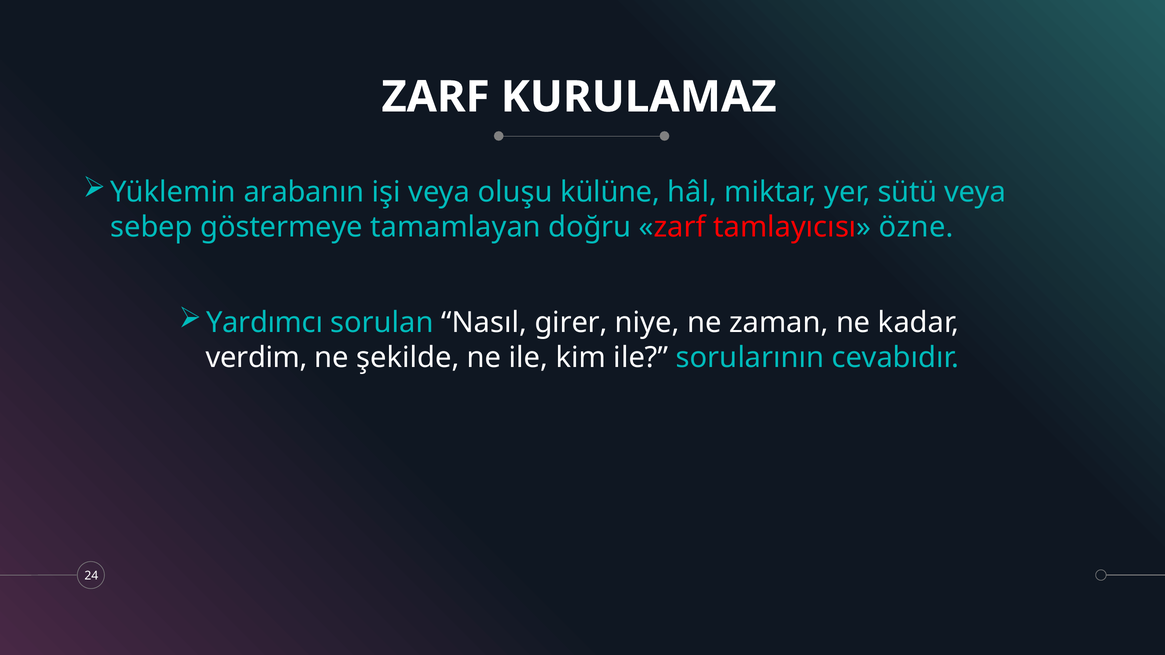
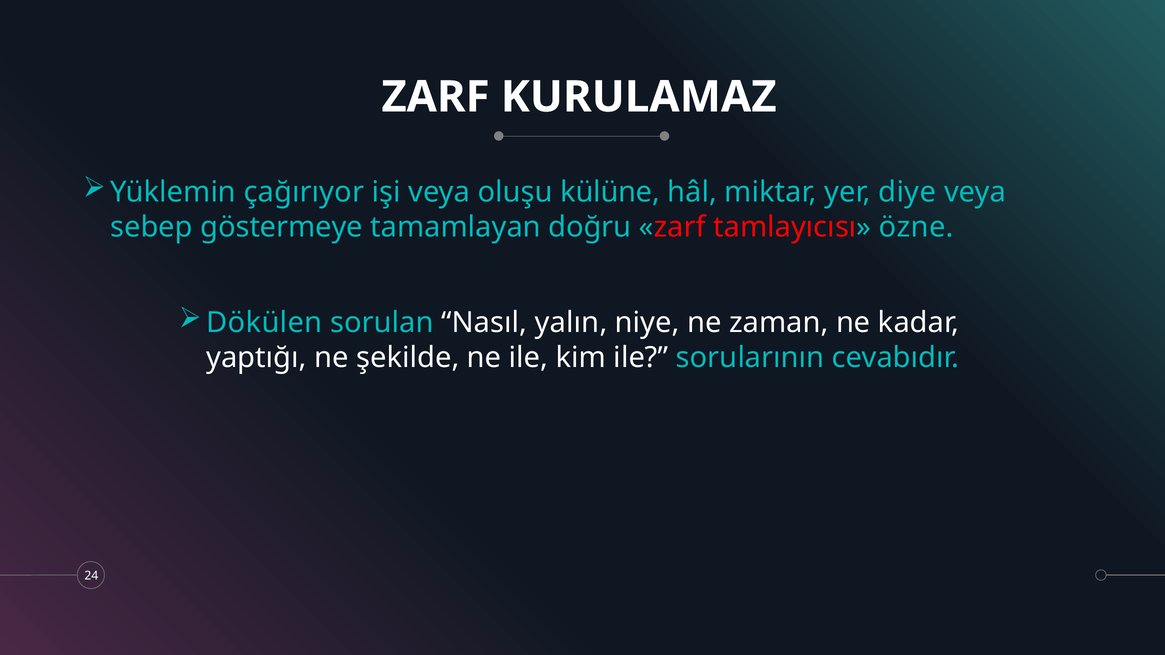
arabanın: arabanın -> çağırıyor
sütü: sütü -> diye
Yardımcı: Yardımcı -> Dökülen
girer: girer -> yalın
verdim: verdim -> yaptığı
